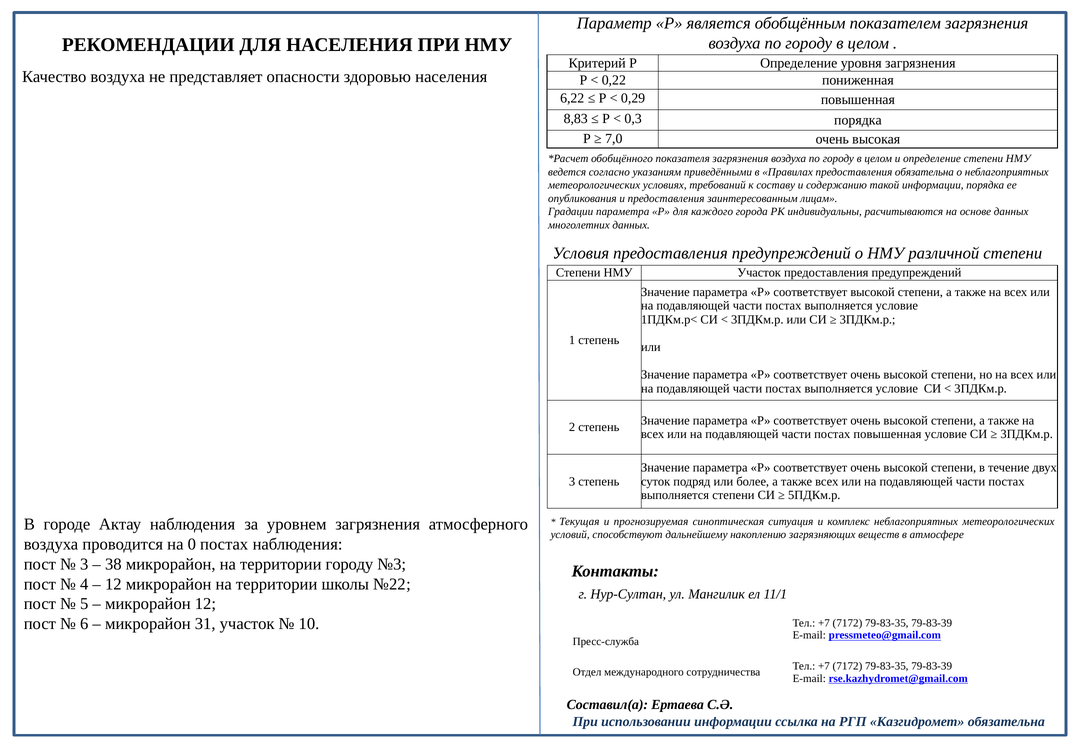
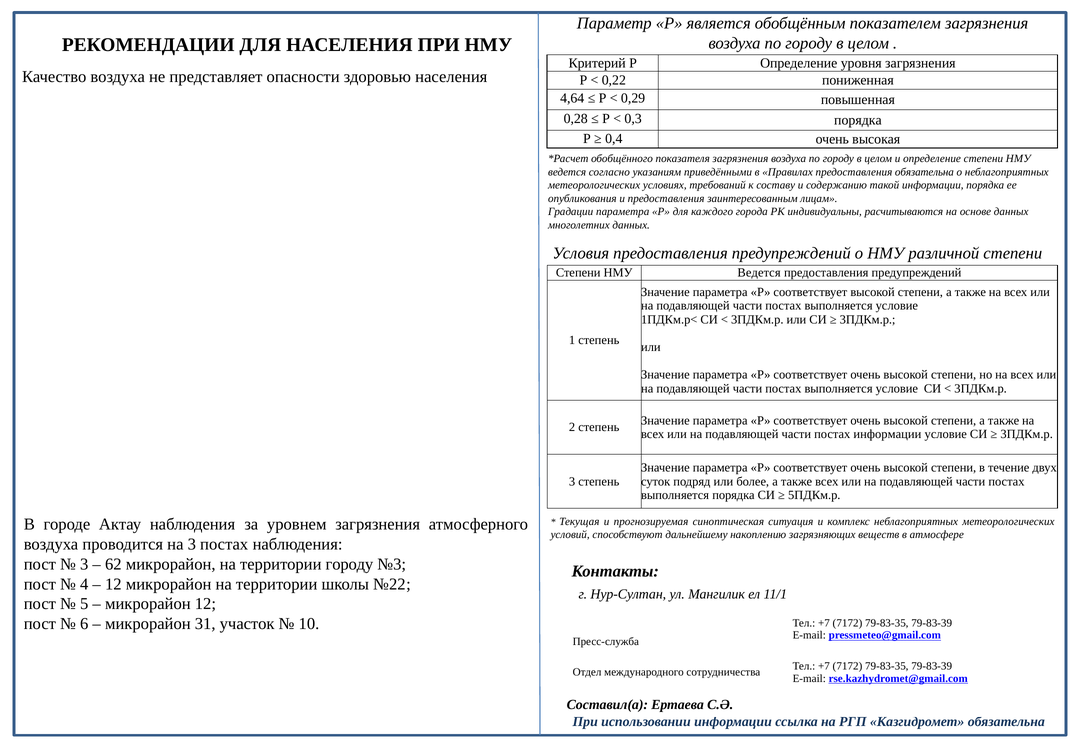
6,22: 6,22 -> 4,64
8,83: 8,83 -> 0,28
7,0: 7,0 -> 0,4
Участок at (759, 273): Участок -> Ведется
постах повышенная: повышенная -> информации
выполняется степени: степени -> порядка
на 0: 0 -> 3
38: 38 -> 62
